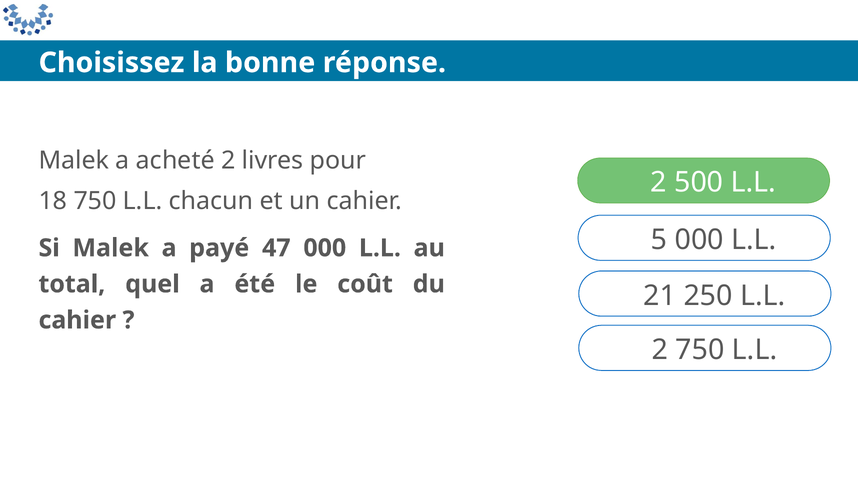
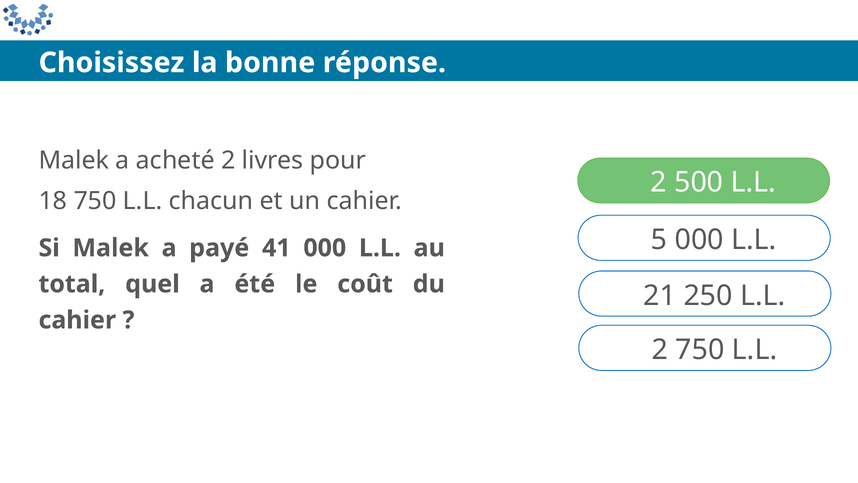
47: 47 -> 41
